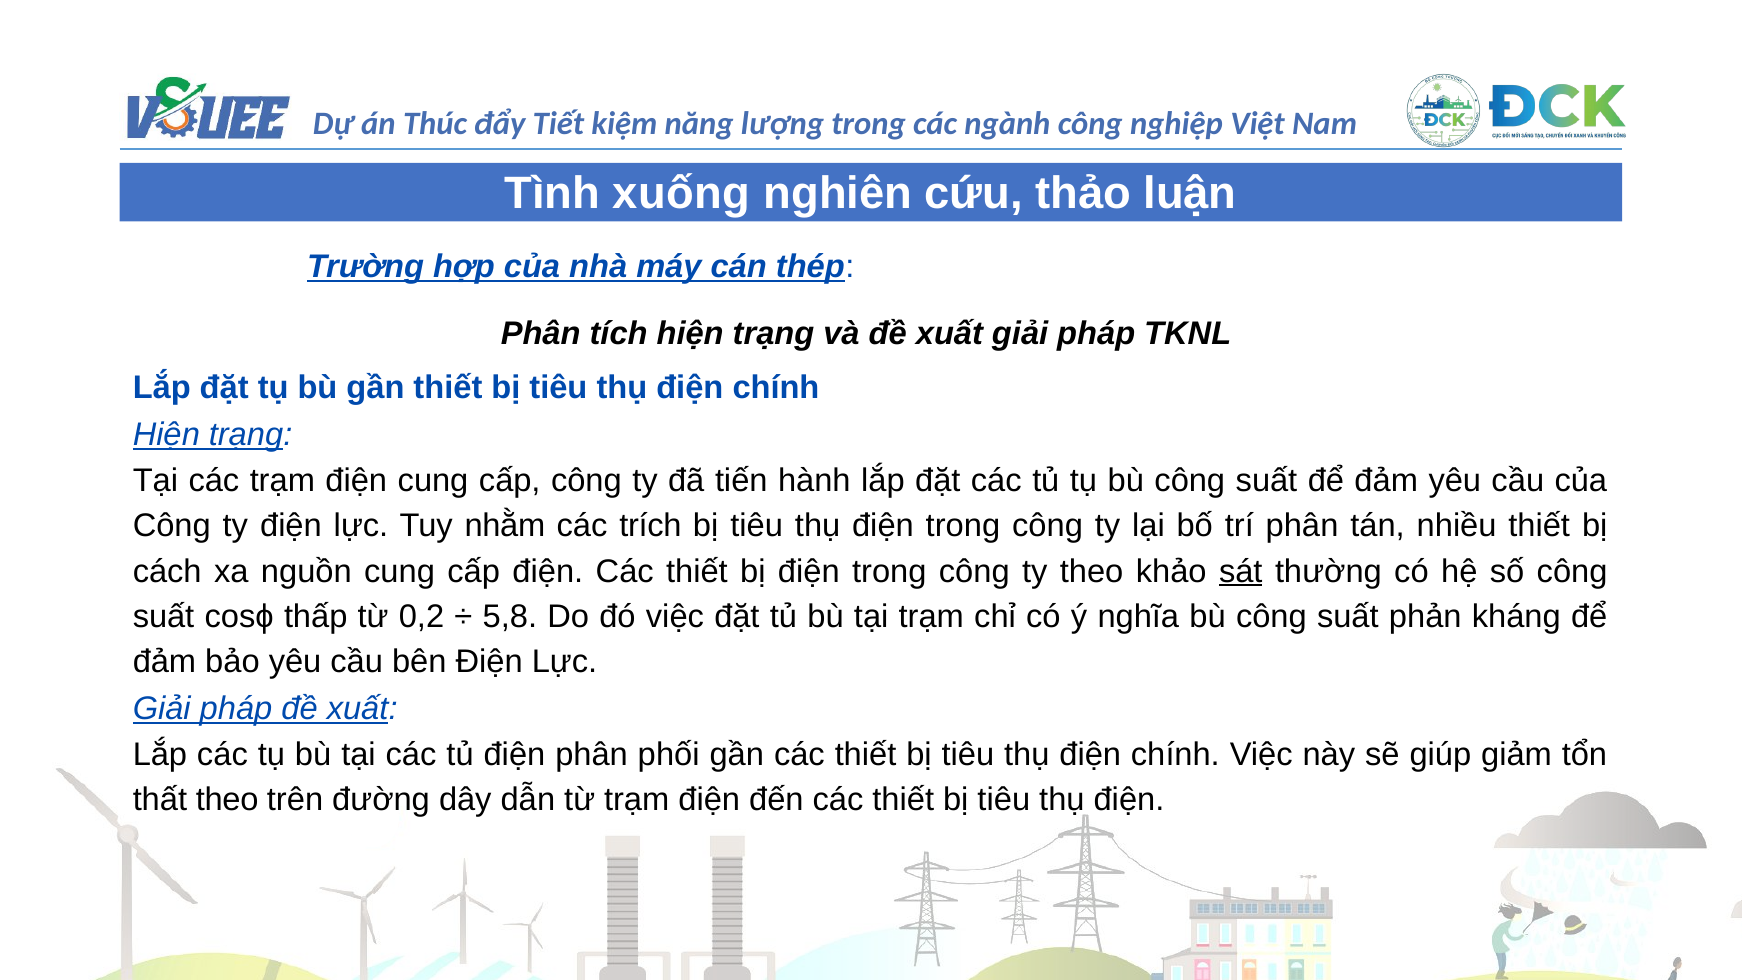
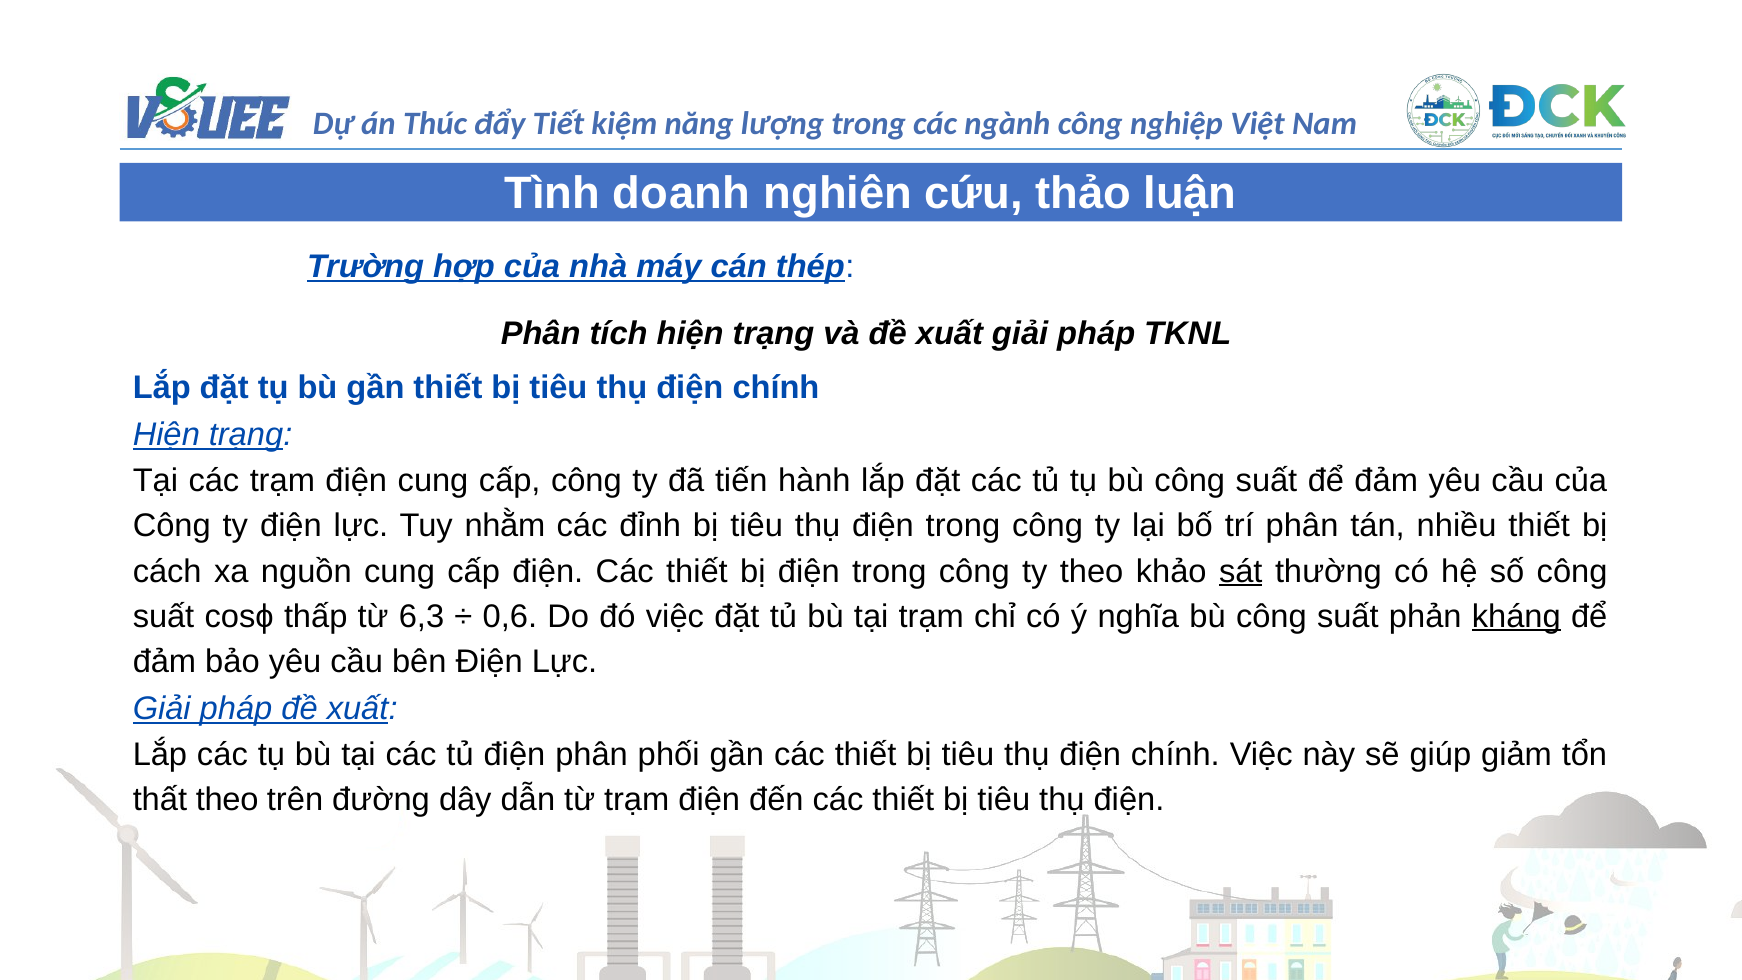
xuống: xuống -> doanh
trích: trích -> đỉnh
0,2: 0,2 -> 6,3
5,8: 5,8 -> 0,6
kháng underline: none -> present
